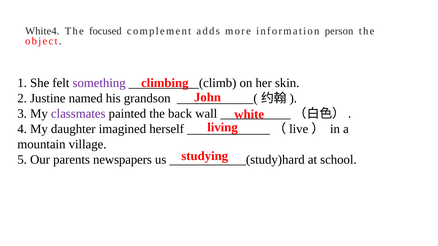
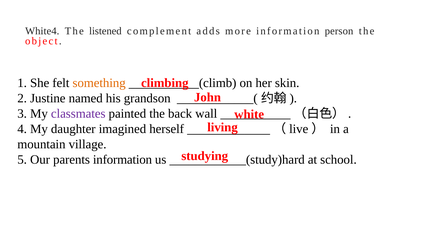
focused: focused -> listened
something colour: purple -> orange
parents newspapers: newspapers -> information
